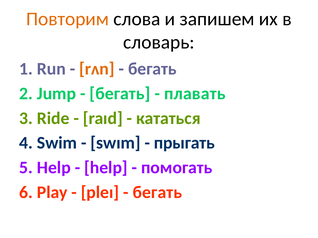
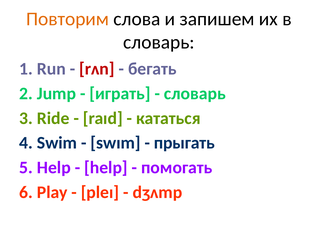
rʌn colour: orange -> red
бегать at (120, 94): бегать -> играть
плавать at (195, 94): плавать -> словарь
бегать at (157, 193): бегать -> dʒʌmp
